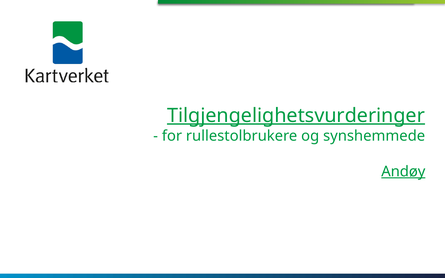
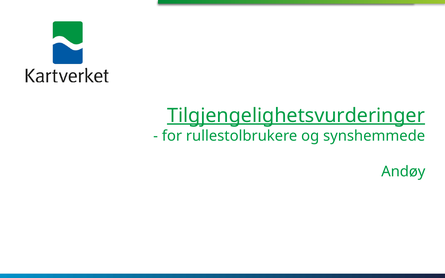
Andøy underline: present -> none
